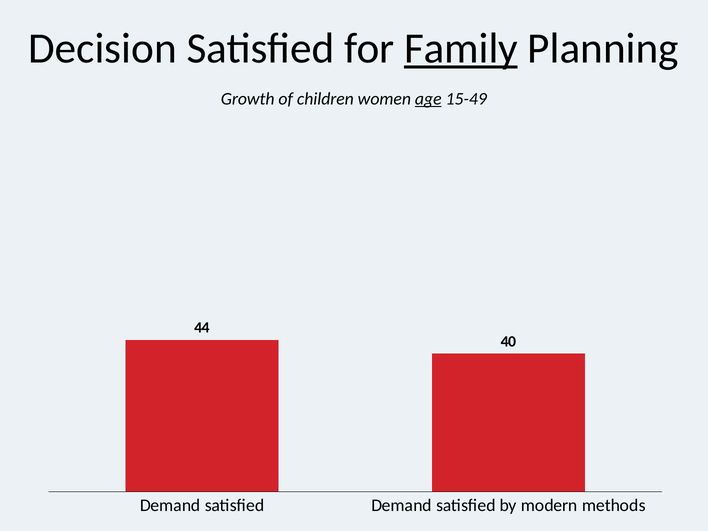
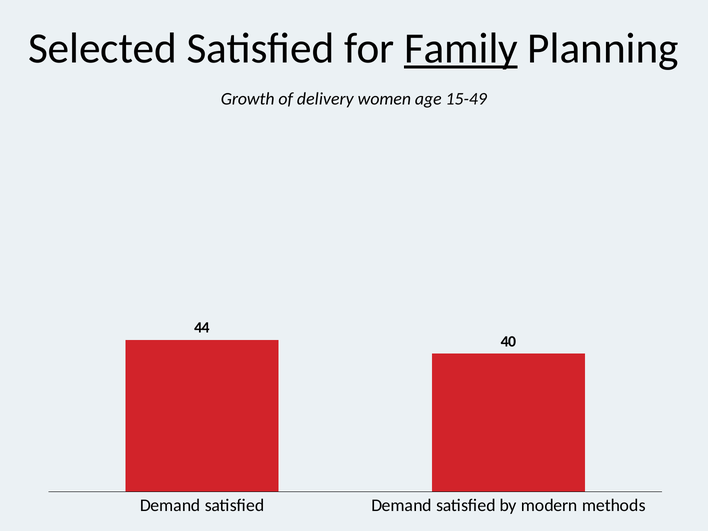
Decision: Decision -> Selected
children: children -> delivery
age underline: present -> none
